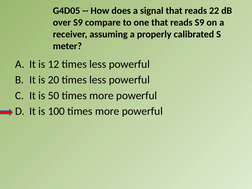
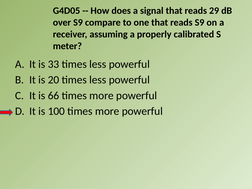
22: 22 -> 29
12: 12 -> 33
50: 50 -> 66
